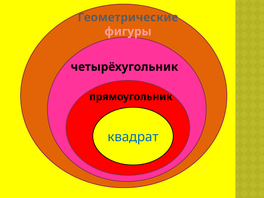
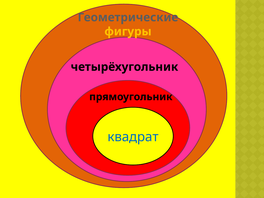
фигуры colour: pink -> yellow
